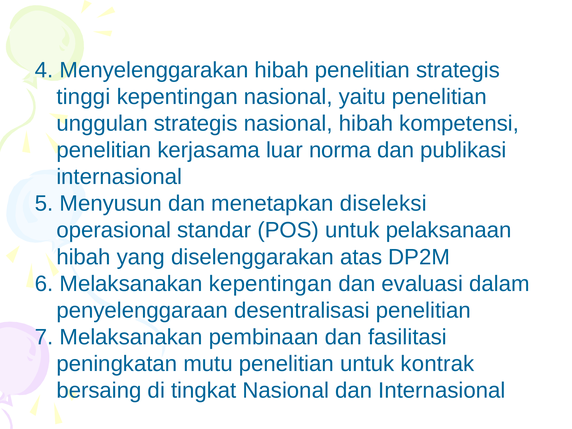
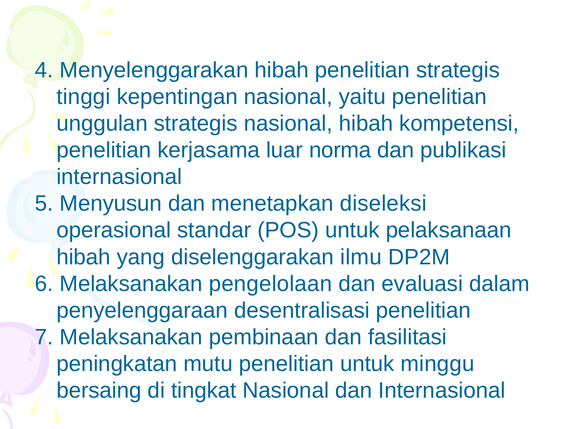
atas: atas -> ilmu
Melaksanakan kepentingan: kepentingan -> pengelolaan
kontrak: kontrak -> minggu
